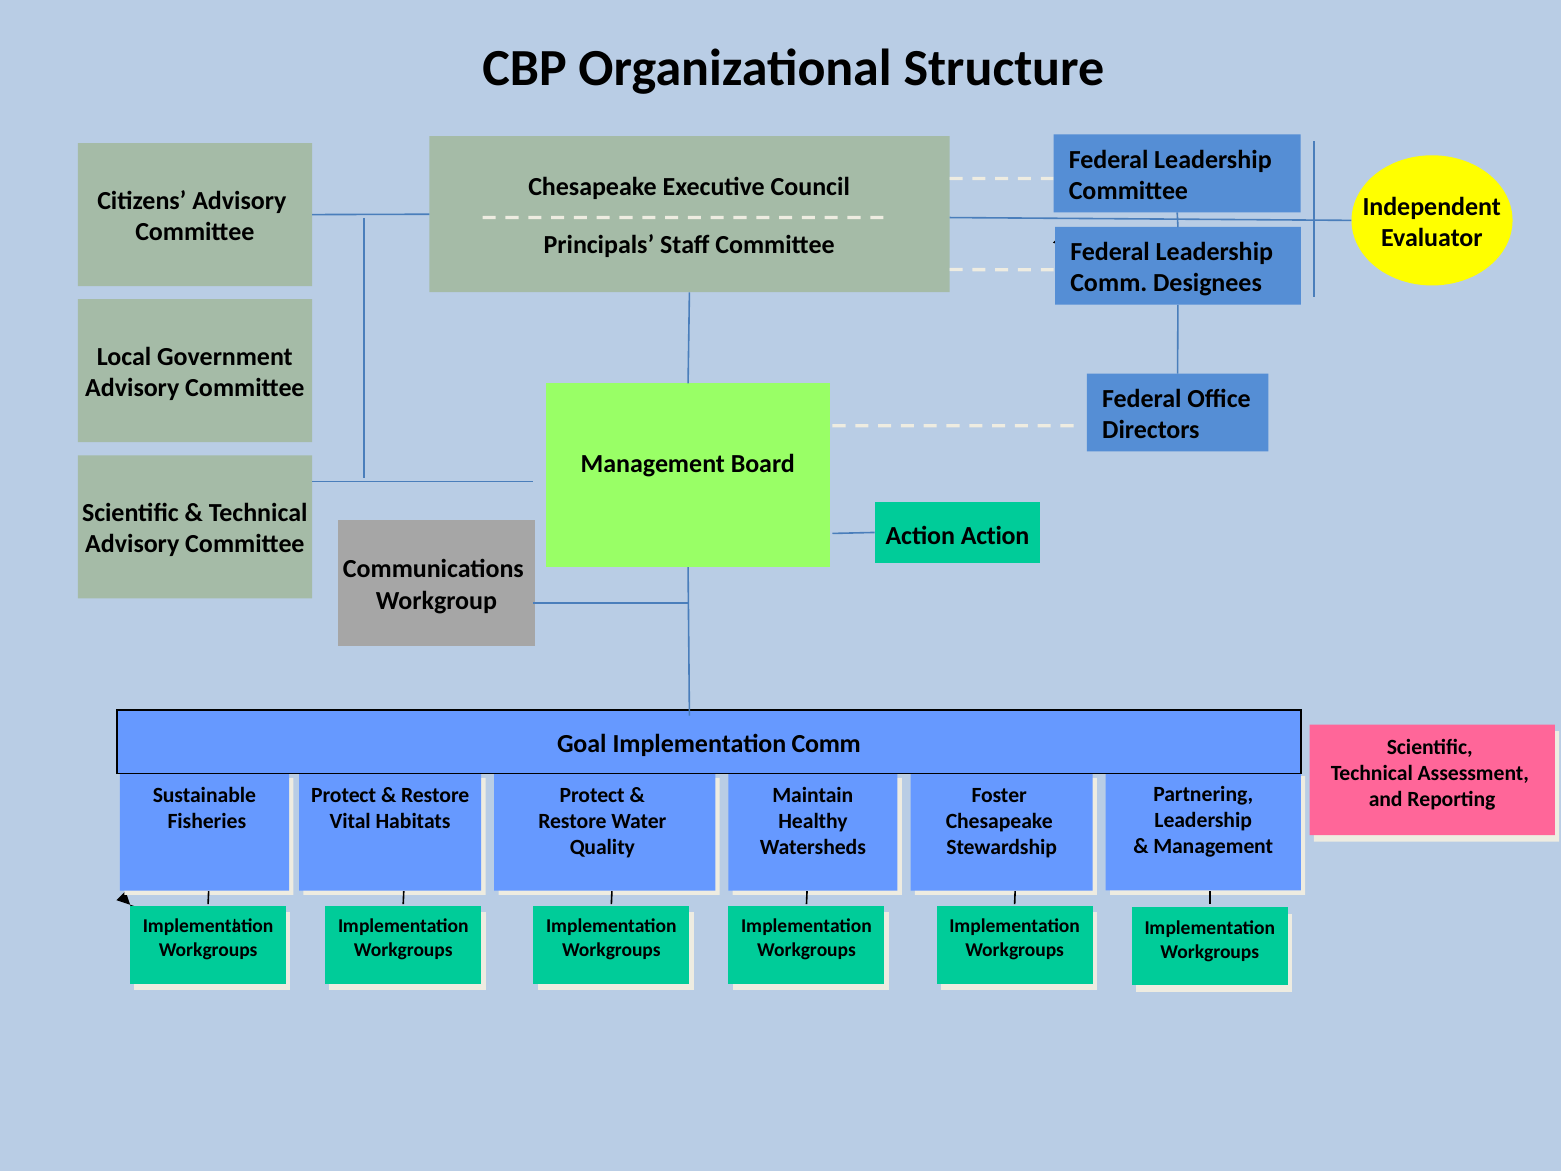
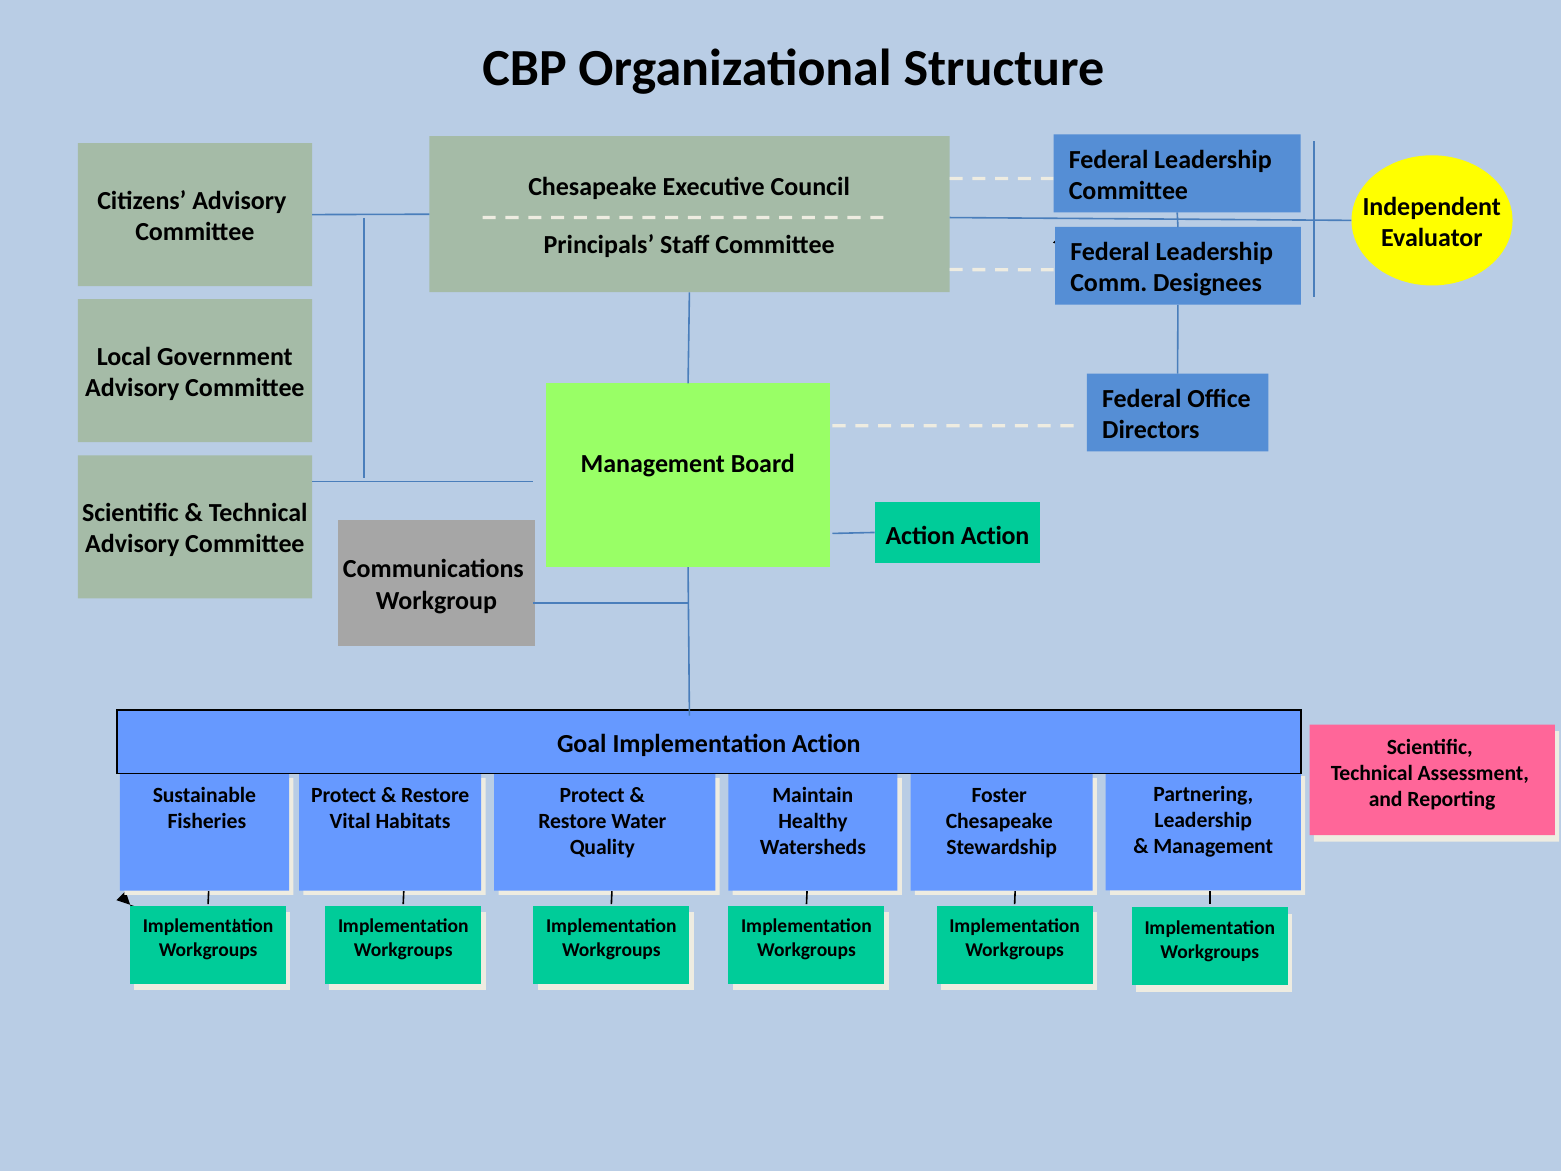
Implementation Comm: Comm -> Action
